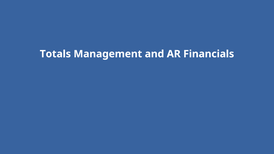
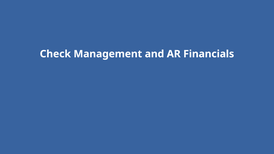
Totals: Totals -> Check
